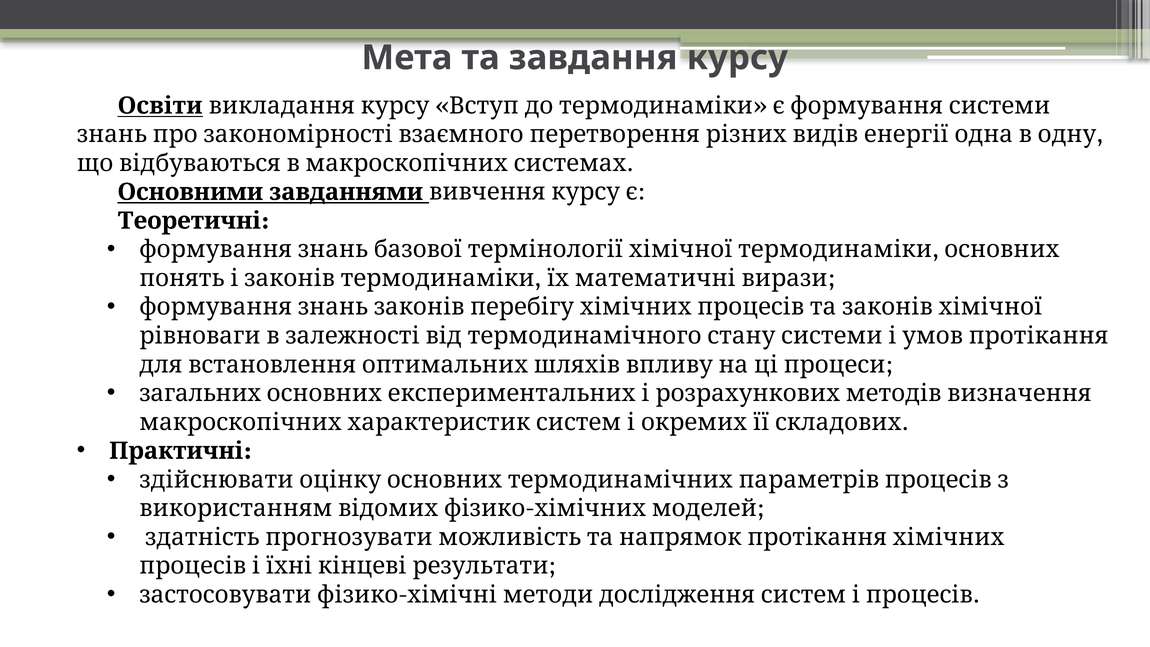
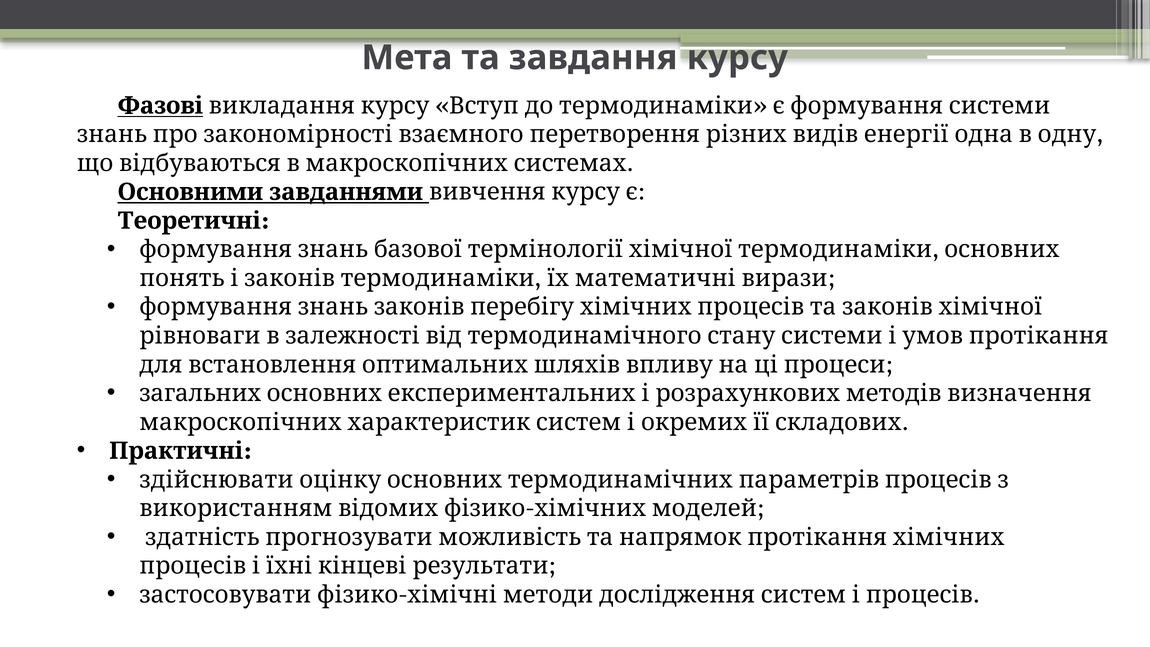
Освіти: Освіти -> Фазові
